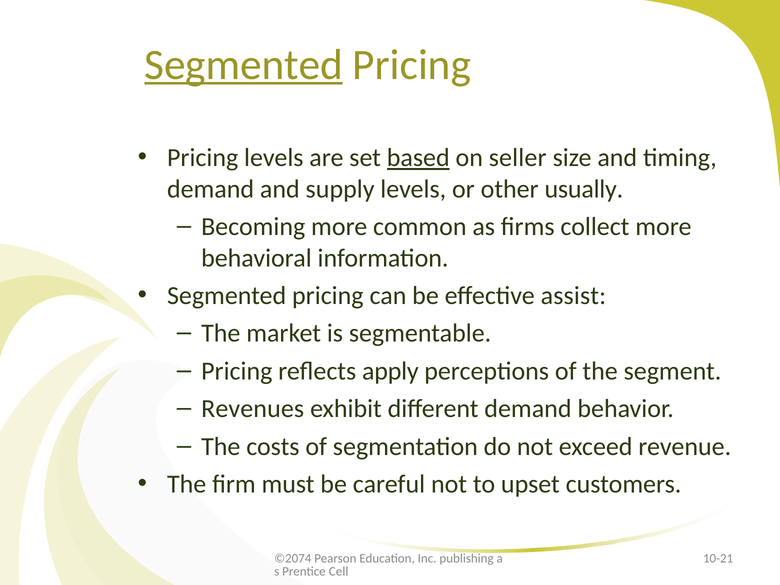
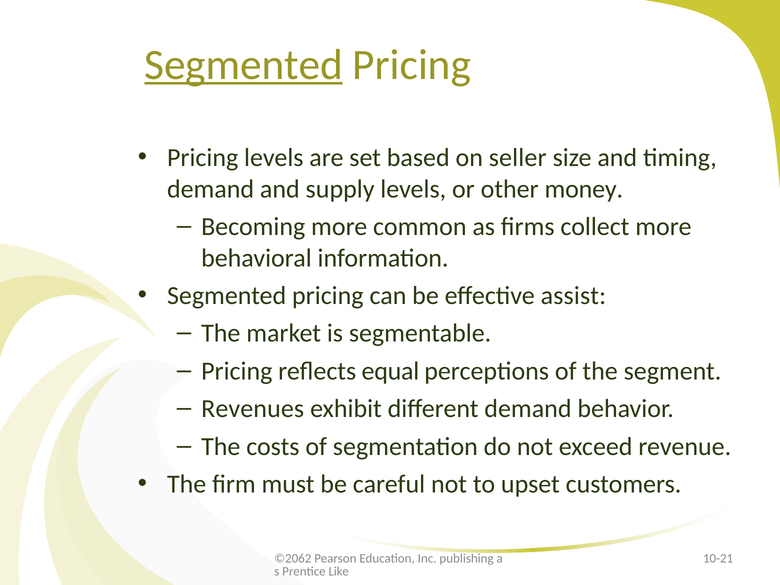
based underline: present -> none
usually: usually -> money
apply: apply -> equal
©2074: ©2074 -> ©2062
Cell: Cell -> Like
